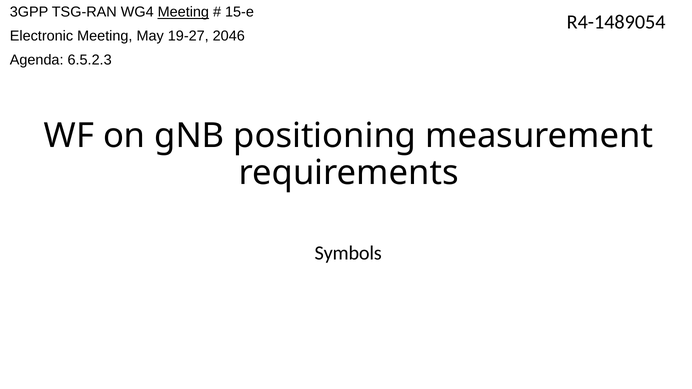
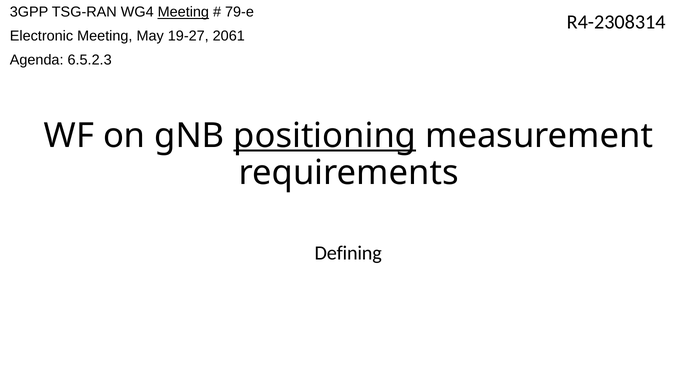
15-e: 15-e -> 79-e
R4-1489054: R4-1489054 -> R4-2308314
2046: 2046 -> 2061
positioning underline: none -> present
Symbols: Symbols -> Defining
